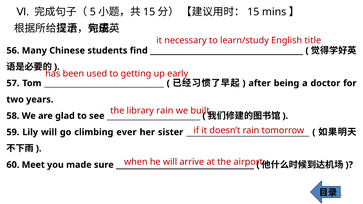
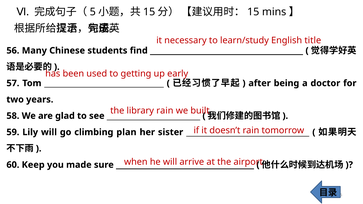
ever: ever -> plan
Meet: Meet -> Keep
